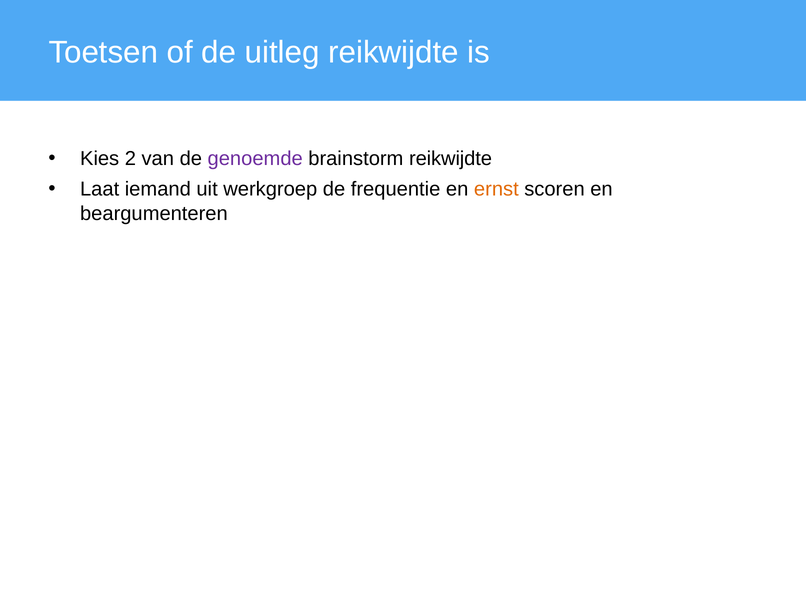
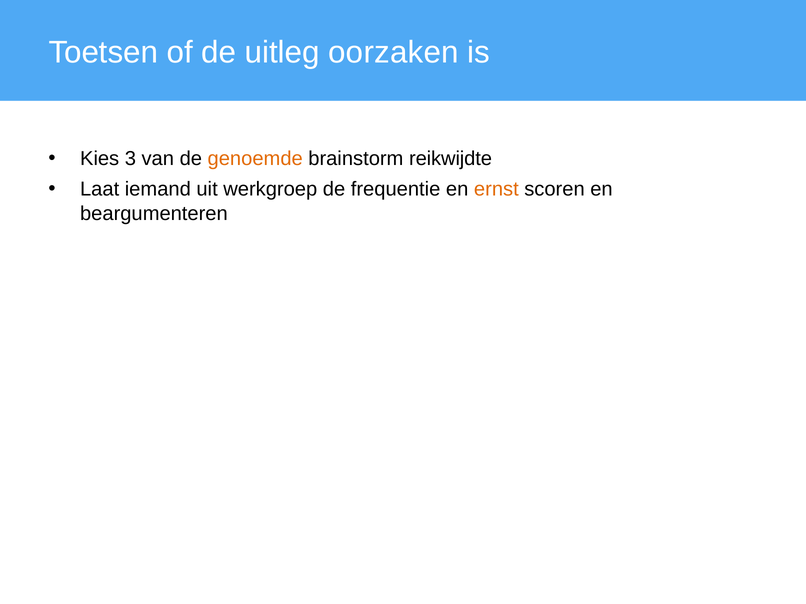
uitleg reikwijdte: reikwijdte -> oorzaken
2: 2 -> 3
genoemde colour: purple -> orange
